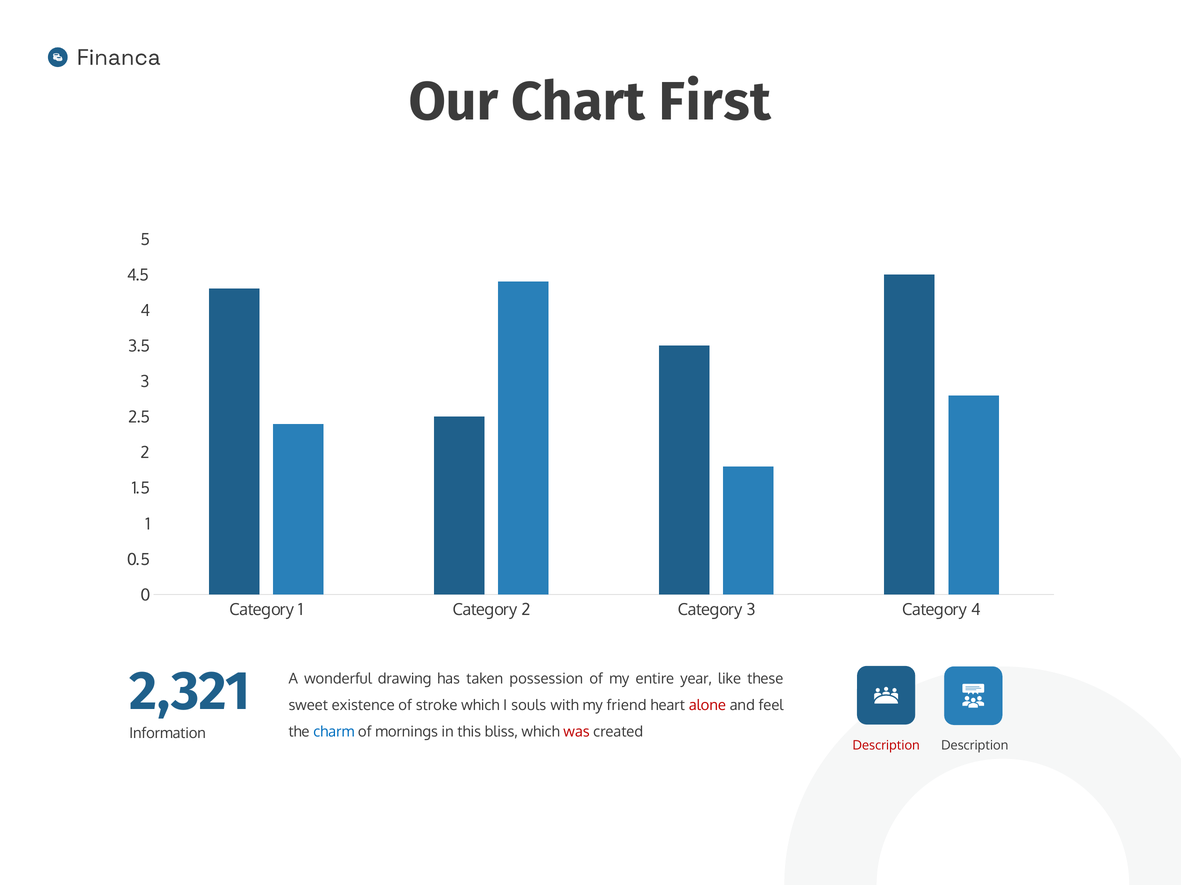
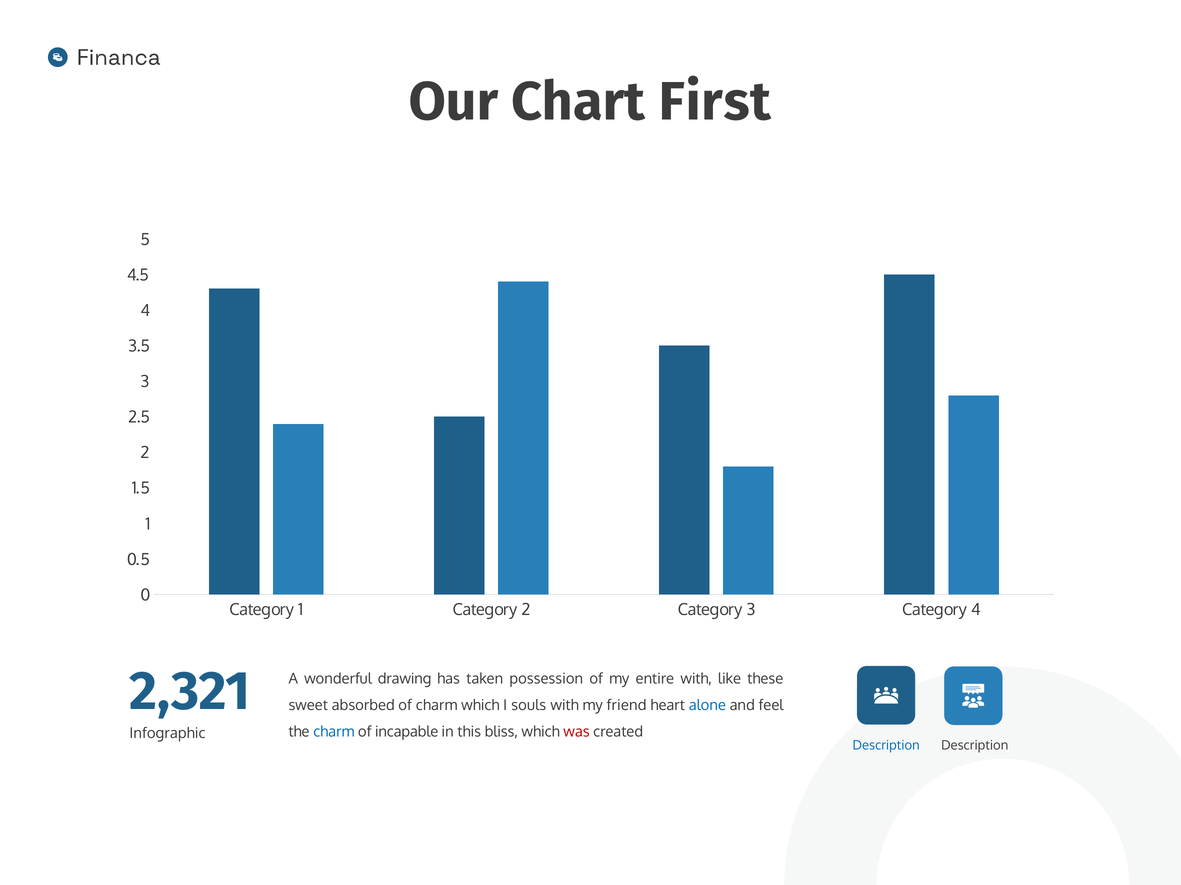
entire year: year -> with
existence: existence -> absorbed
of stroke: stroke -> charm
alone colour: red -> blue
mornings: mornings -> incapable
Information: Information -> Infographic
Description at (886, 746) colour: red -> blue
